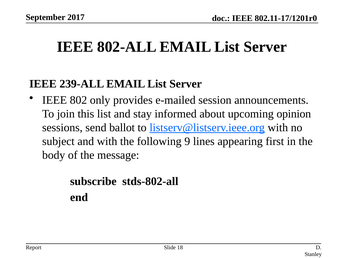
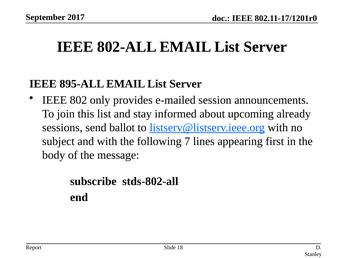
239-ALL: 239-ALL -> 895-ALL
opinion: opinion -> already
9: 9 -> 7
